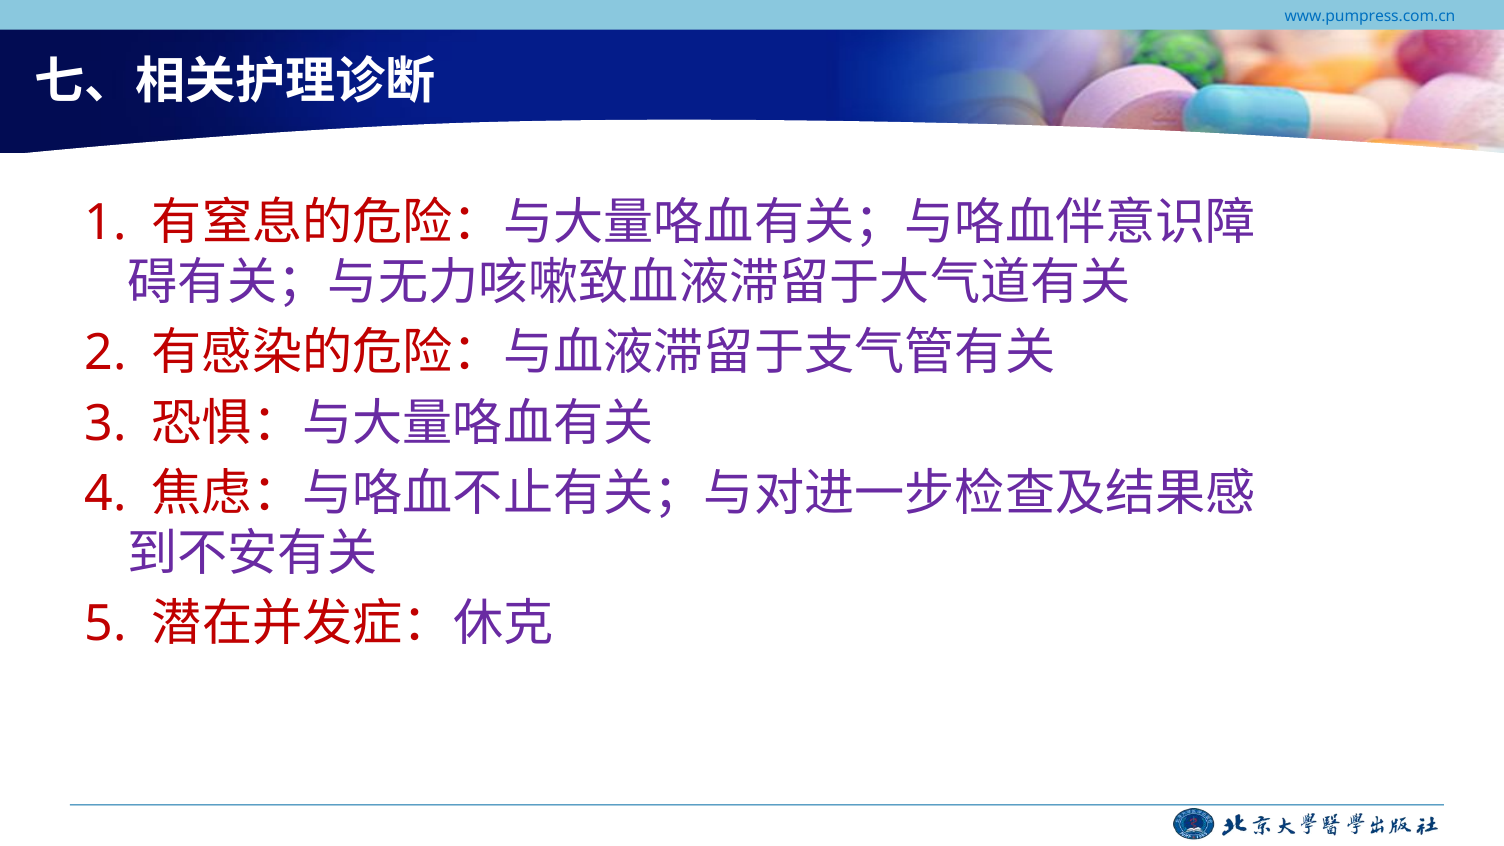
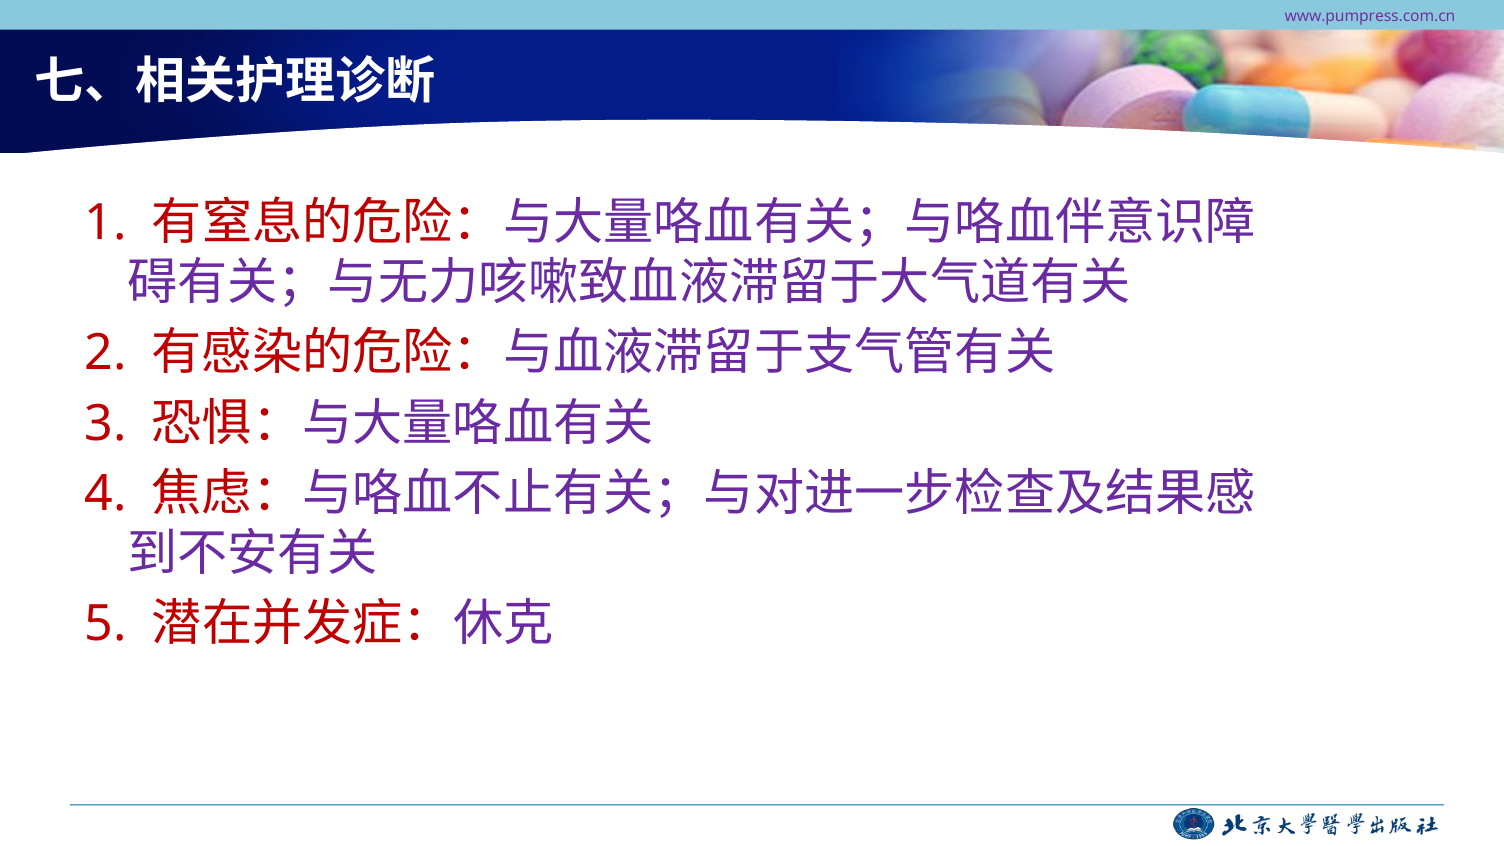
www.pumpress.com.cn colour: blue -> purple
